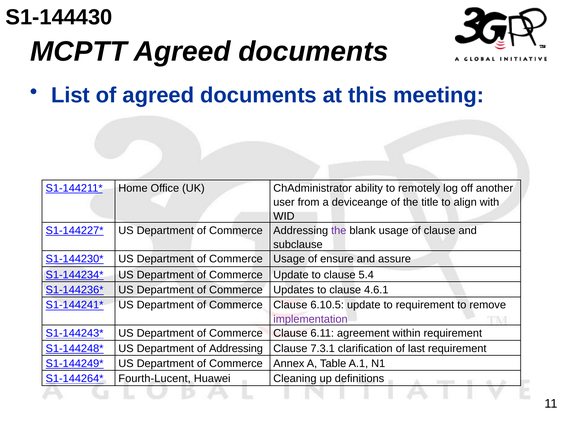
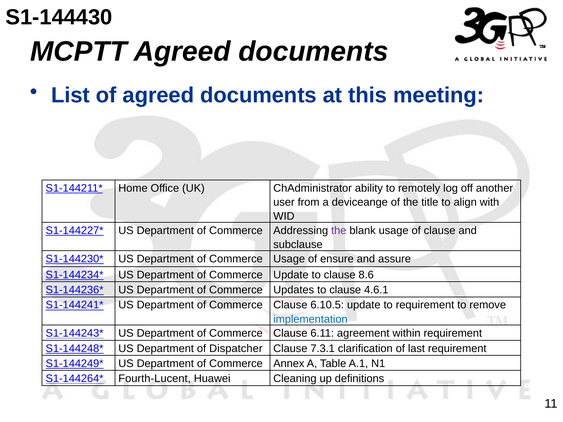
5.4: 5.4 -> 8.6
implementation colour: purple -> blue
of Addressing: Addressing -> Dispatcher
